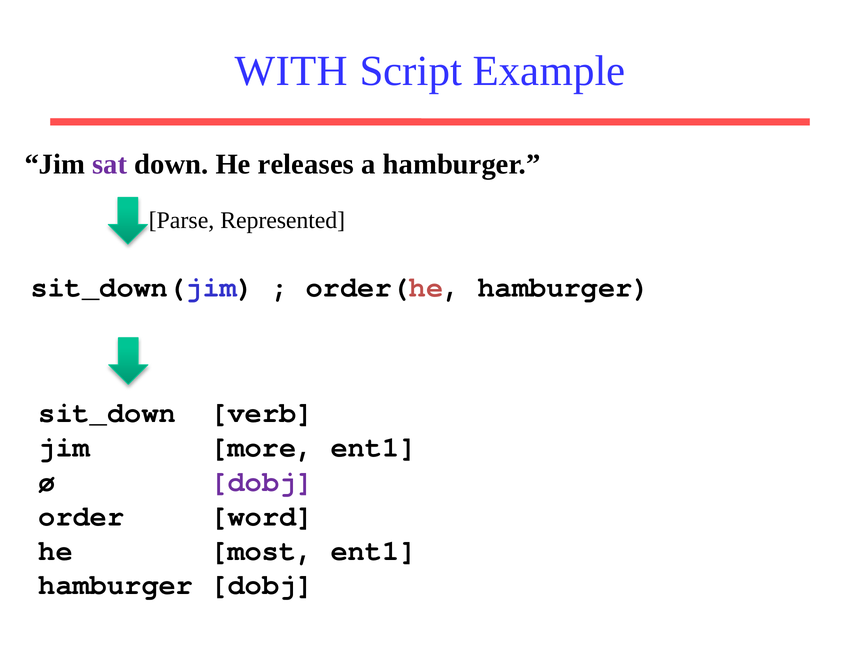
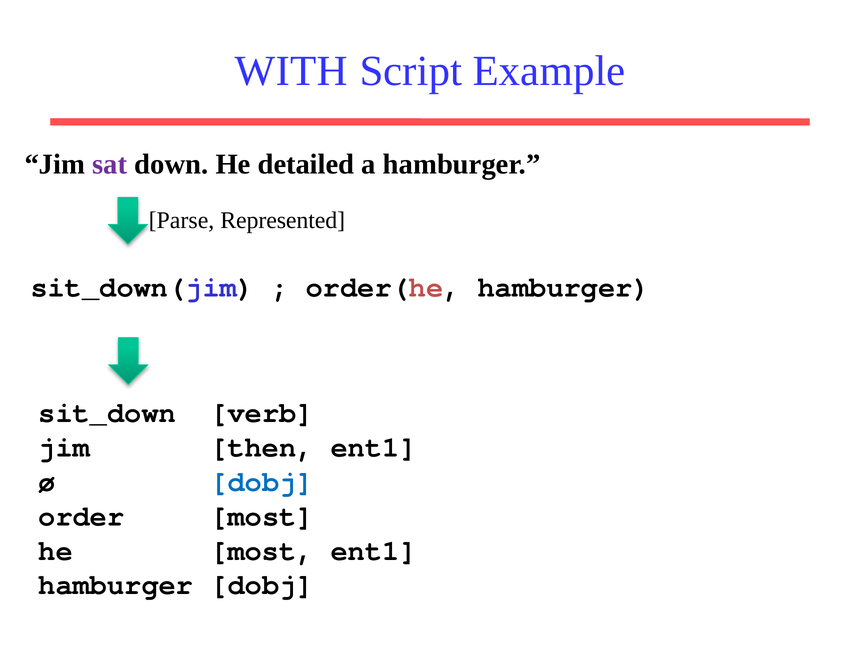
releases: releases -> detailed
more: more -> then
dobj at (262, 482) colour: purple -> blue
order word: word -> most
